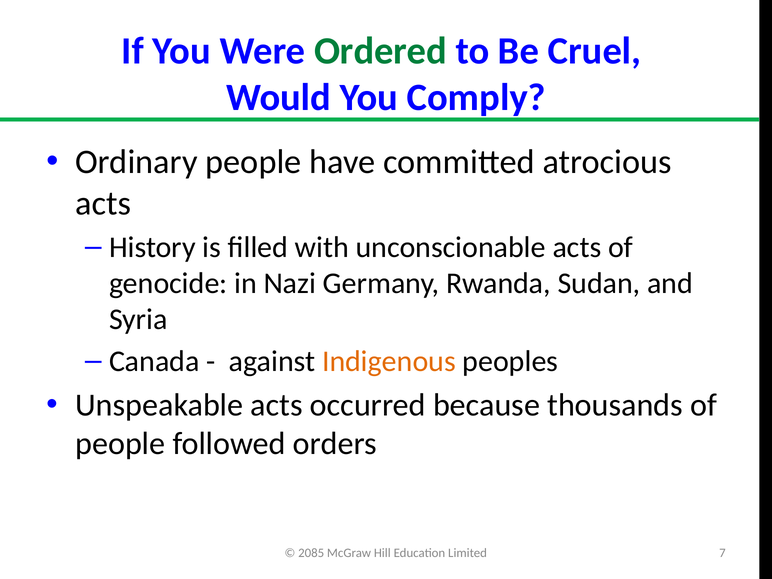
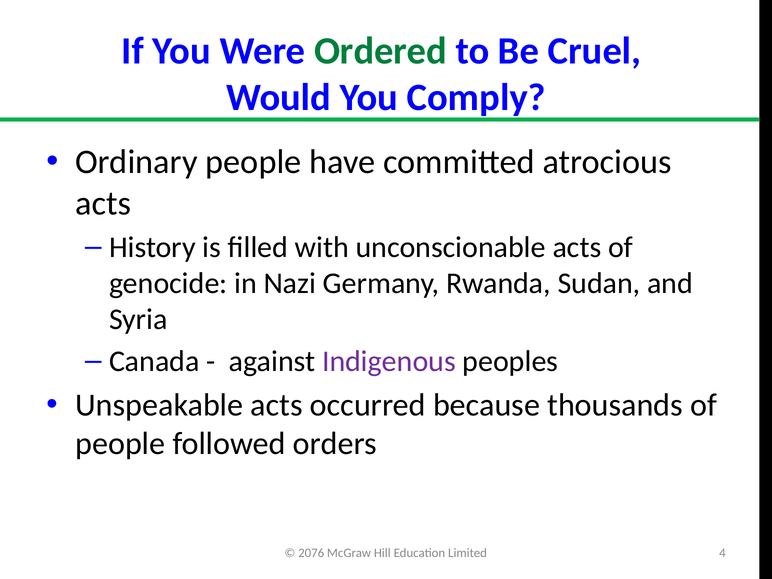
Indigenous colour: orange -> purple
2085: 2085 -> 2076
7: 7 -> 4
